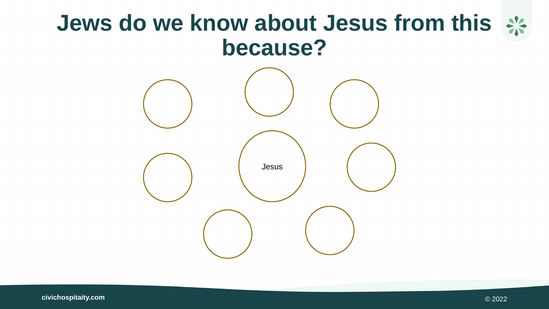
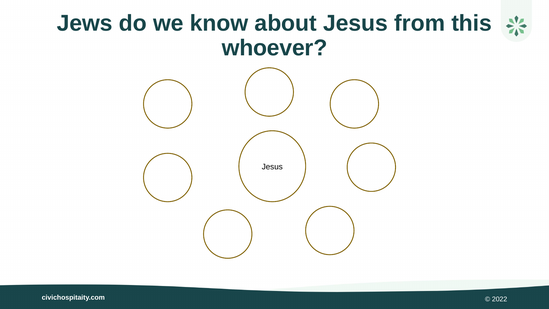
because: because -> whoever
